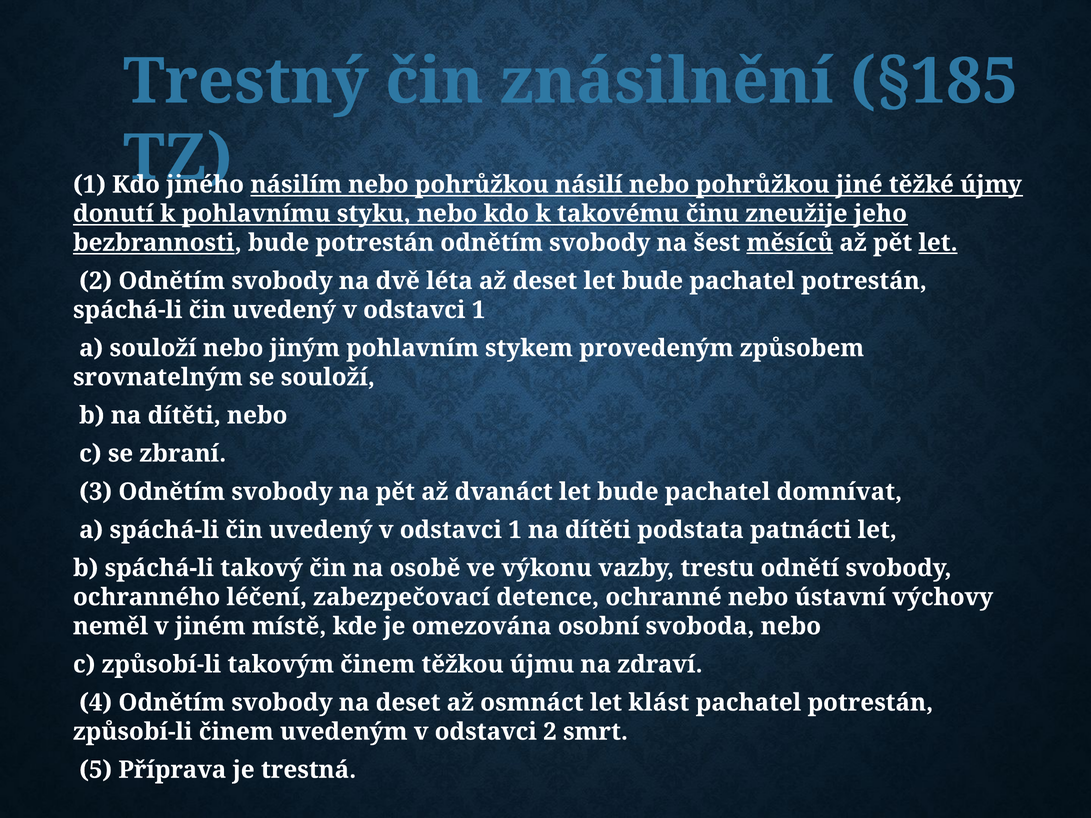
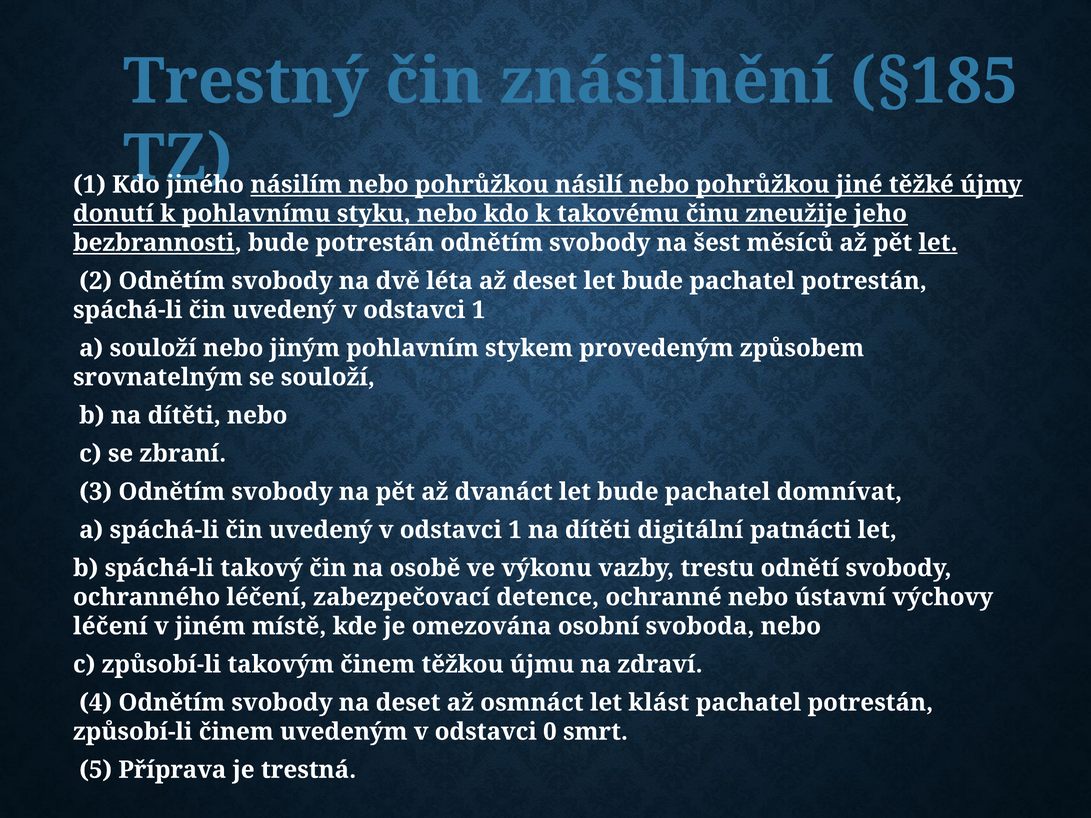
měsíců underline: present -> none
podstata: podstata -> digitální
neměl at (111, 626): neměl -> léčení
odstavci 2: 2 -> 0
